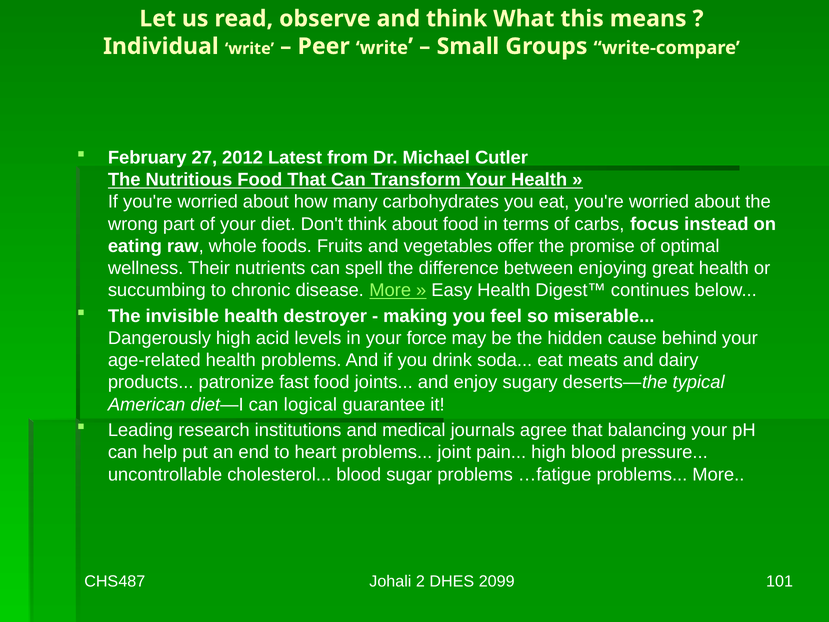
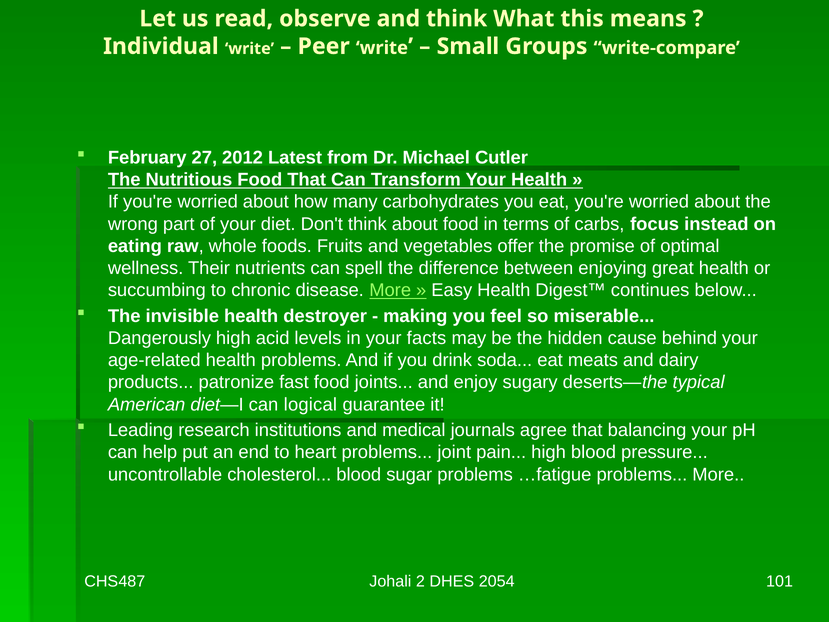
force: force -> facts
2099: 2099 -> 2054
